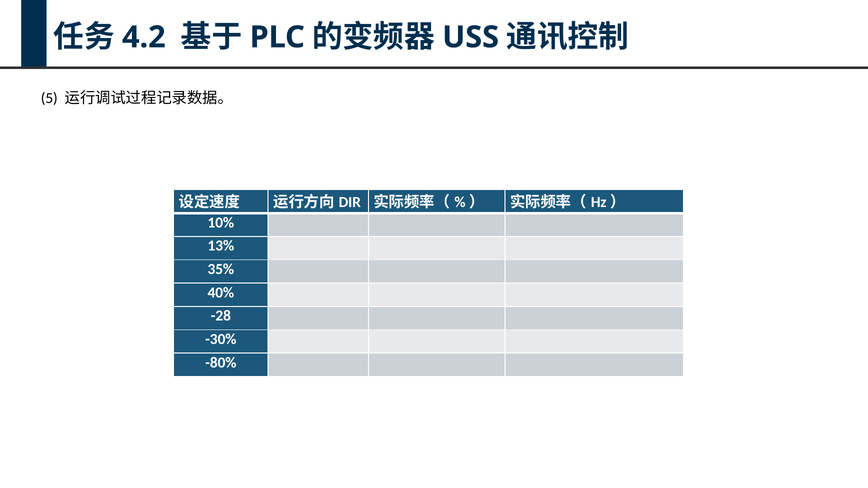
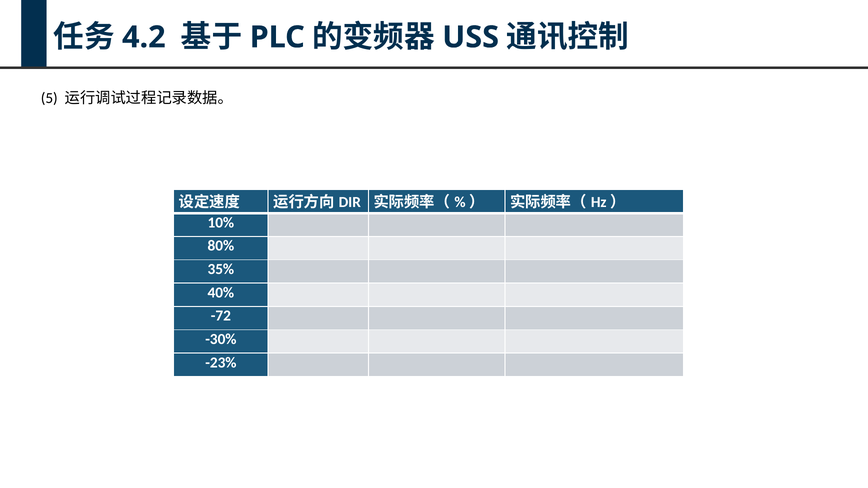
13%: 13% -> 80%
-28: -28 -> -72
-80%: -80% -> -23%
